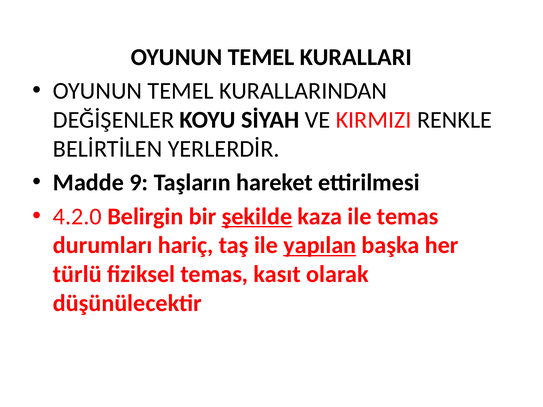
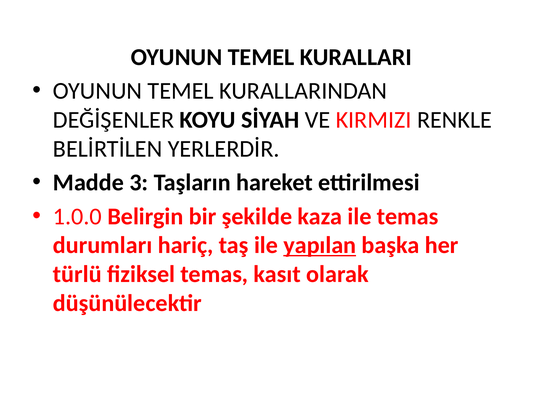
9: 9 -> 3
4.2.0: 4.2.0 -> 1.0.0
şekilde underline: present -> none
